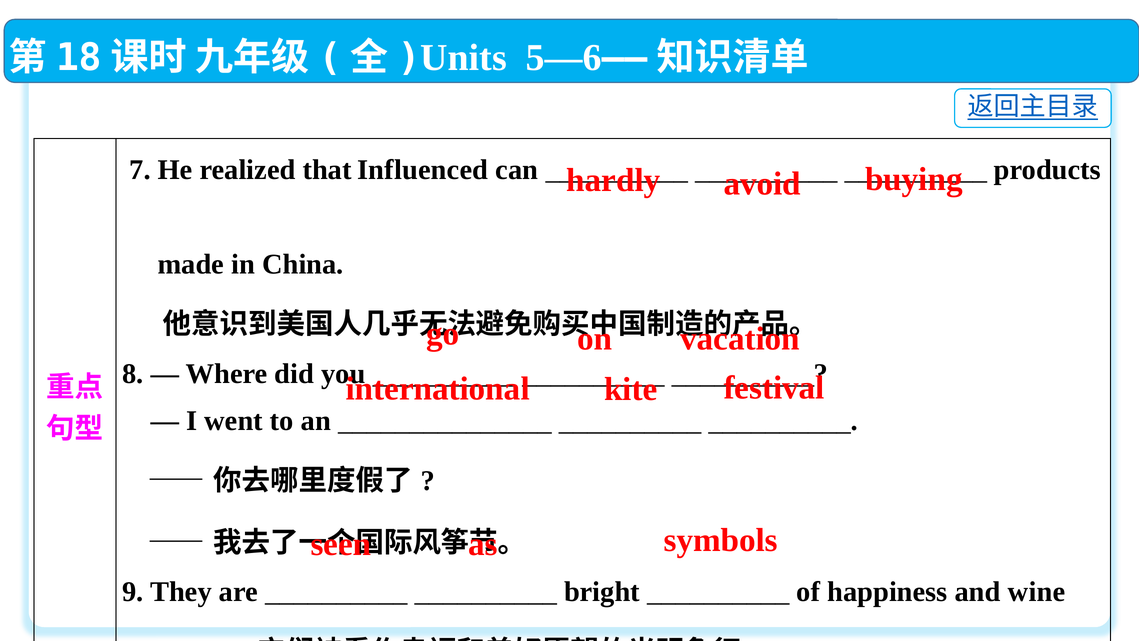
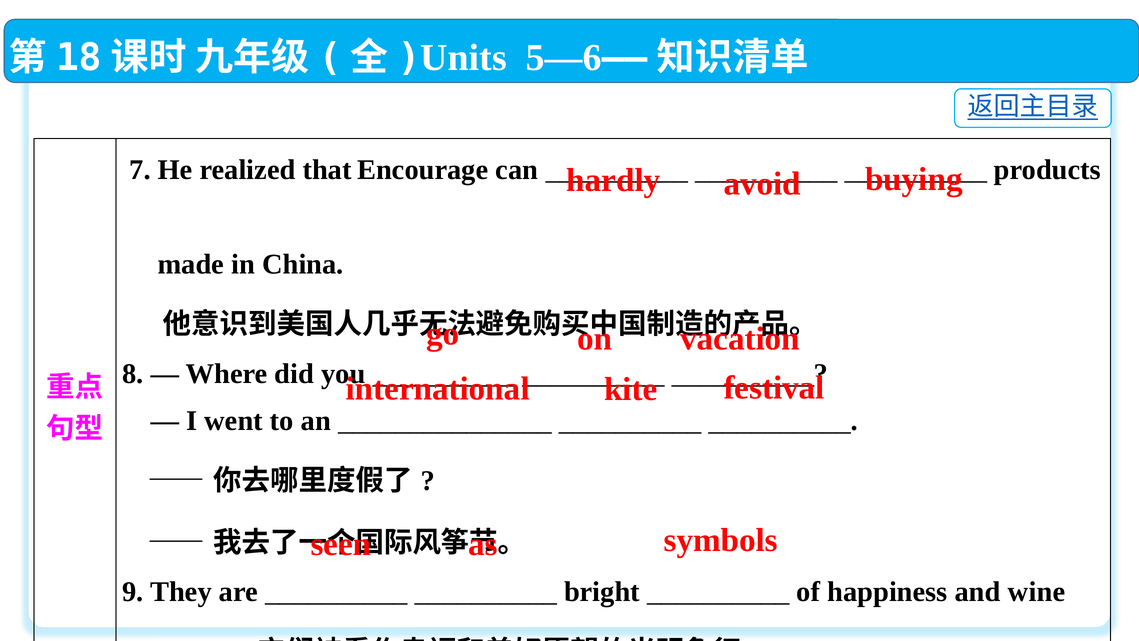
Influenced: Influenced -> Encourage
